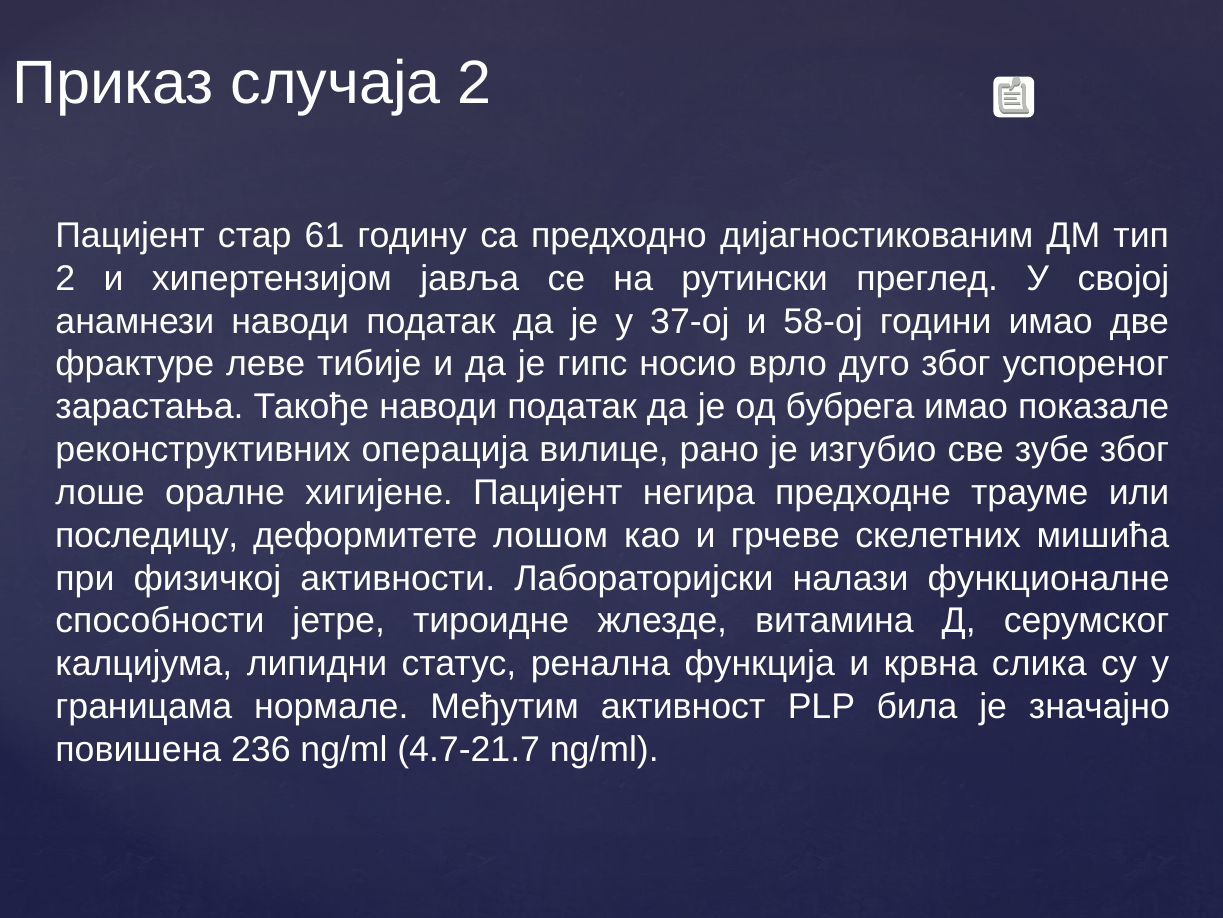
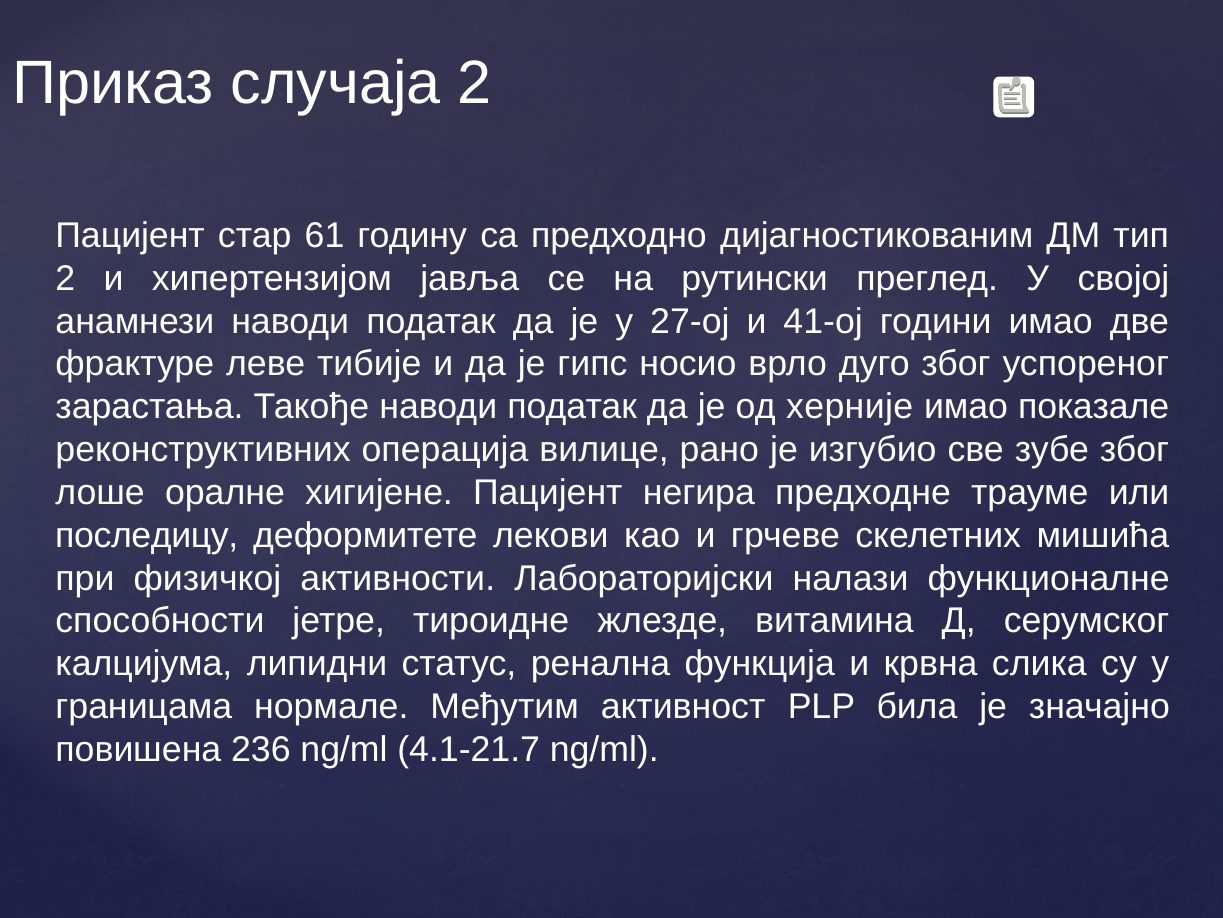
37-ој: 37-ој -> 27-ој
58-ој: 58-ој -> 41-ој
бубрега: бубрега -> херније
лошом: лошом -> лекови
4.7-21.7: 4.7-21.7 -> 4.1-21.7
